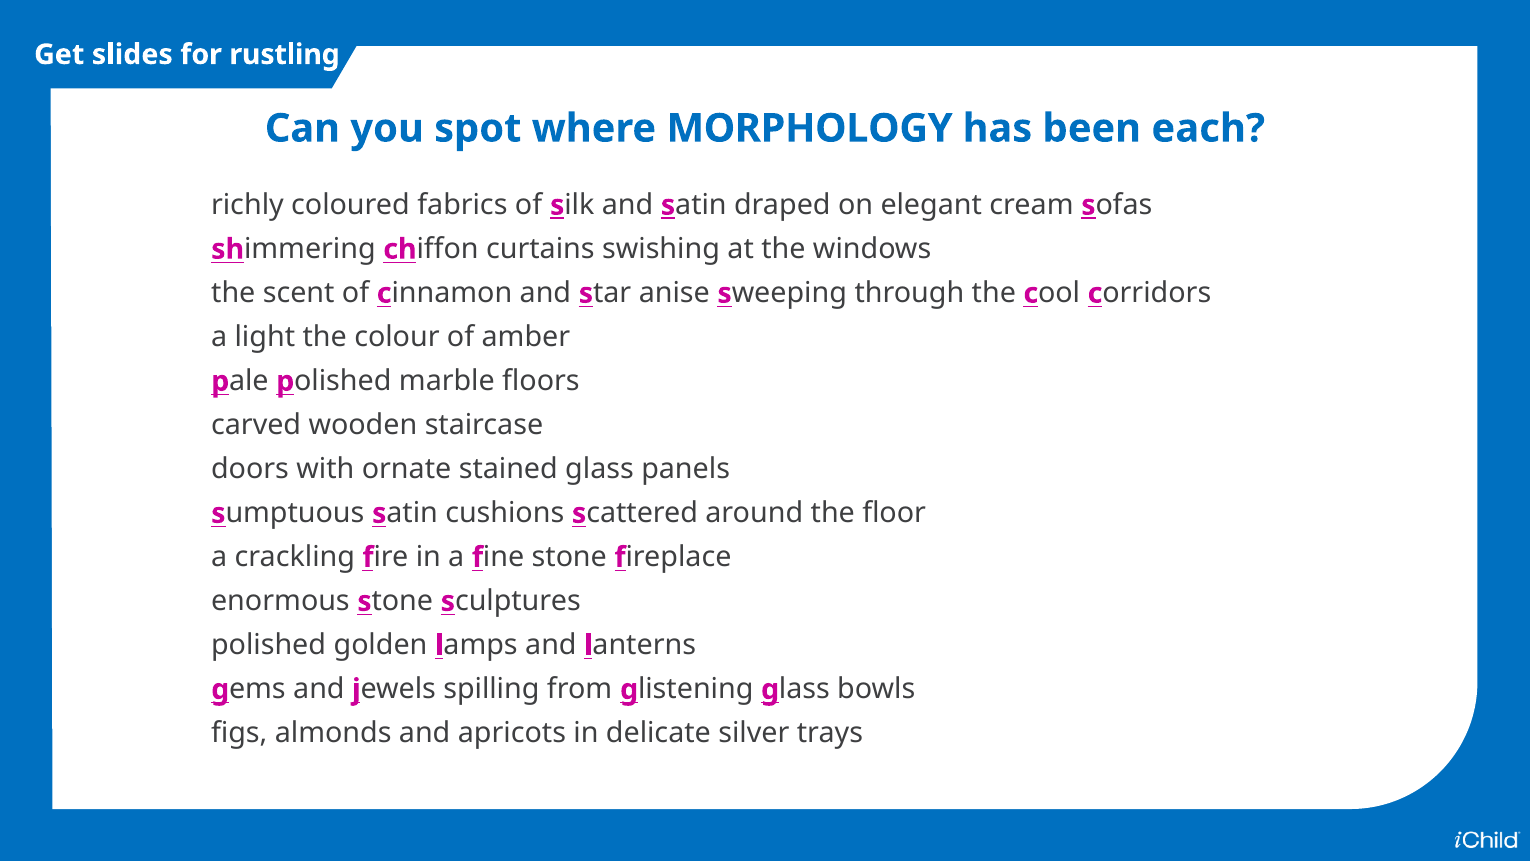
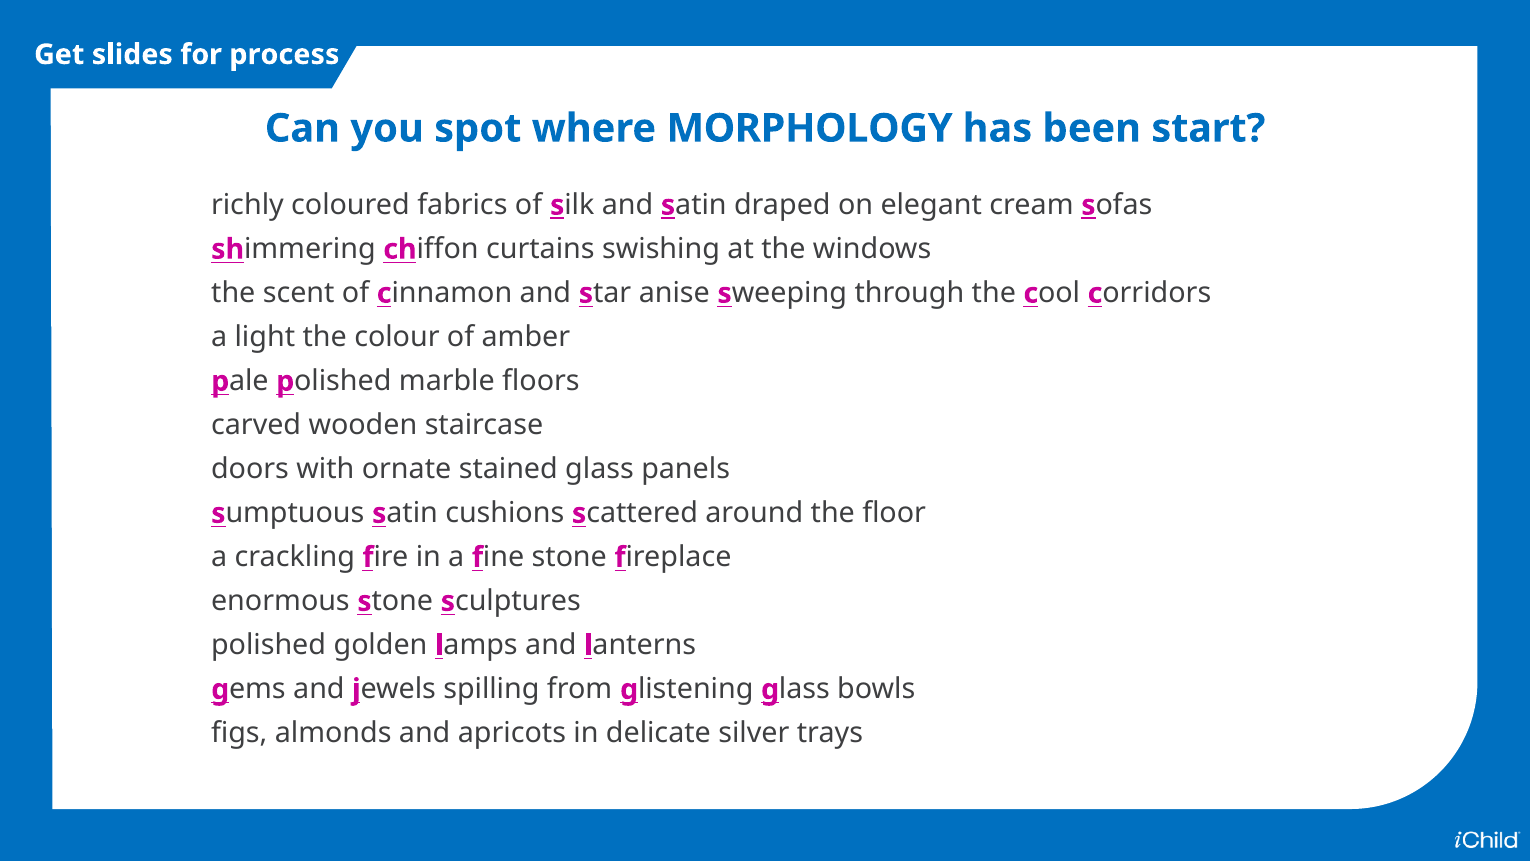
rustling: rustling -> process
each: each -> start
